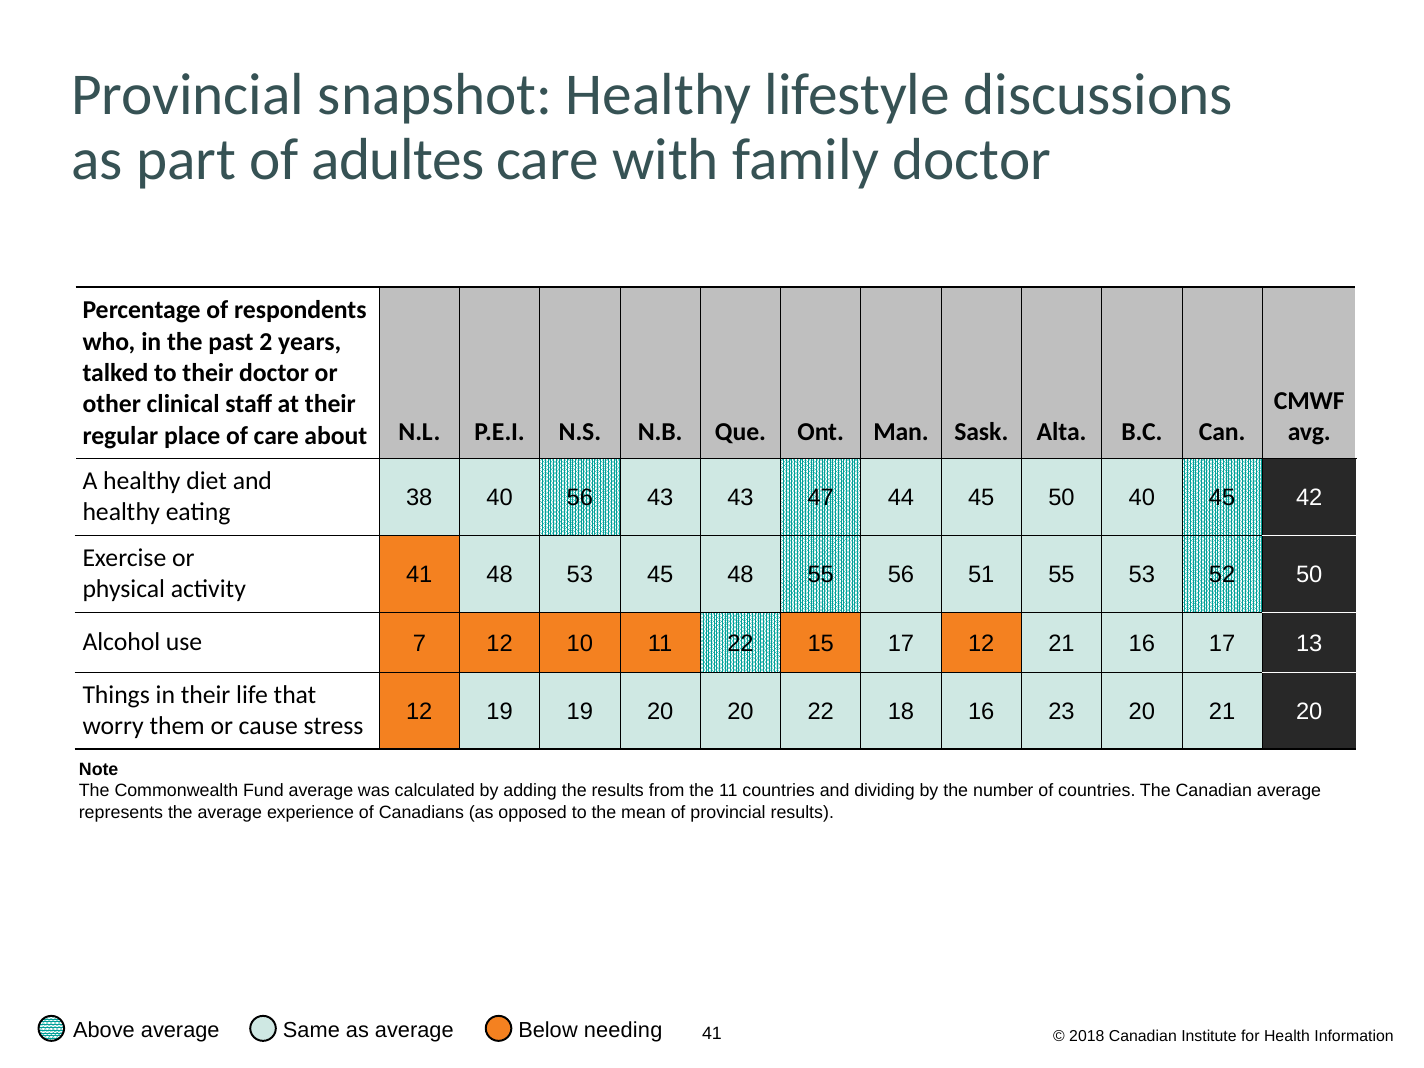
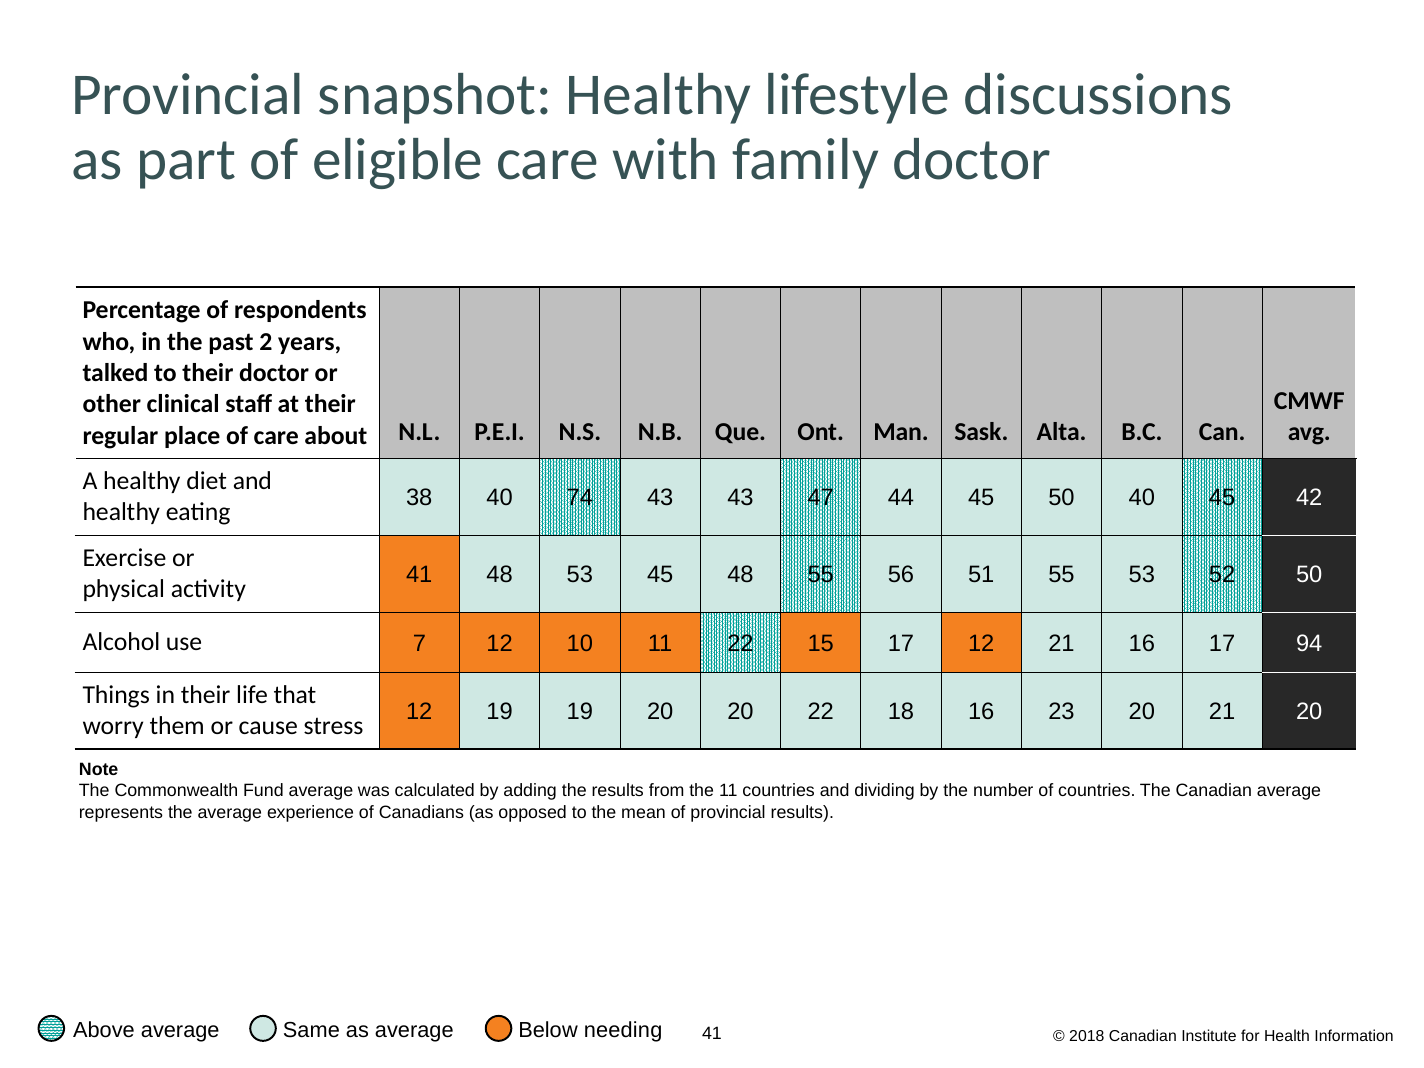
adultes: adultes -> eligible
40 56: 56 -> 74
13: 13 -> 94
